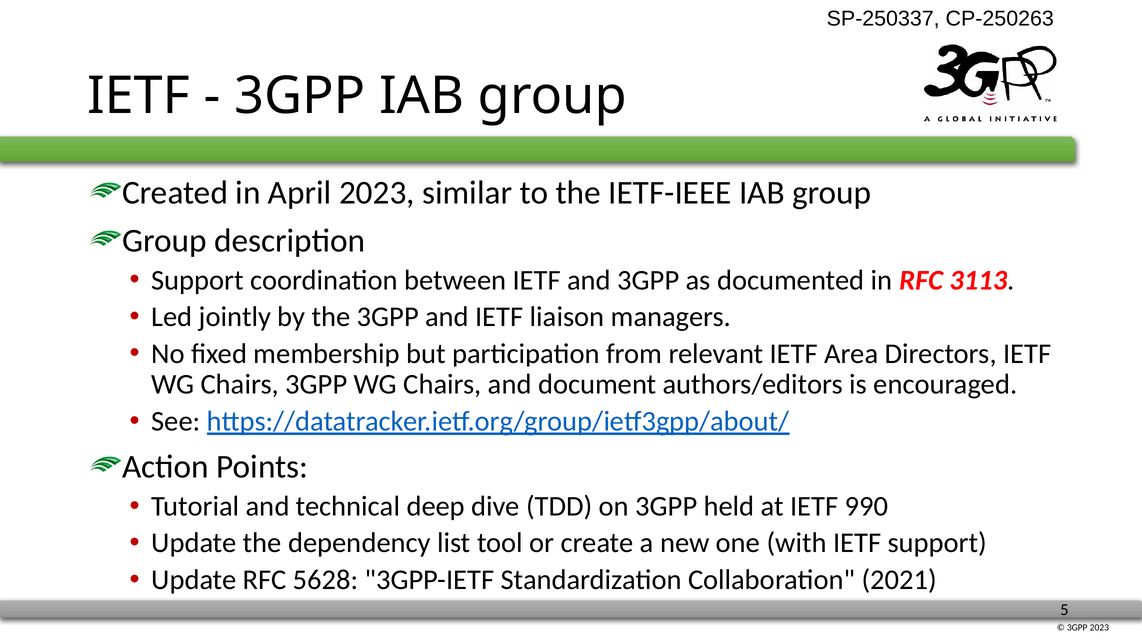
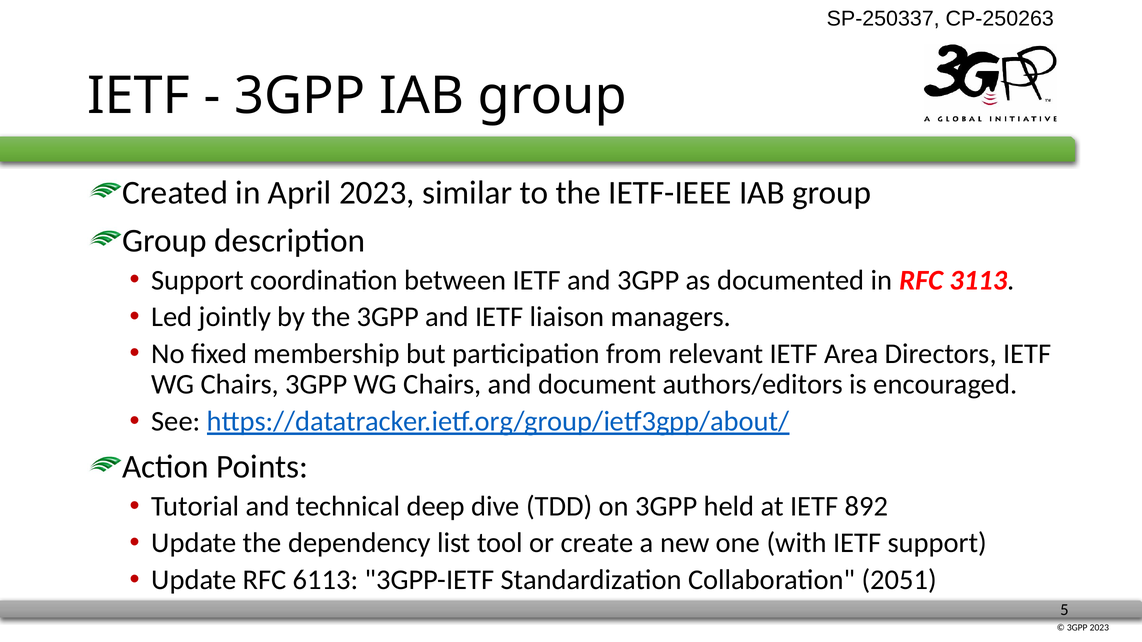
990: 990 -> 892
5628: 5628 -> 6113
2021: 2021 -> 2051
